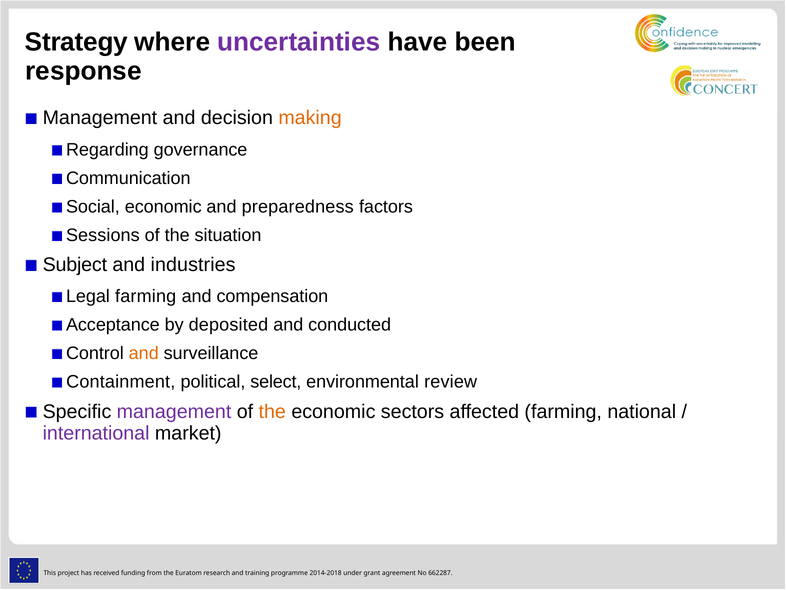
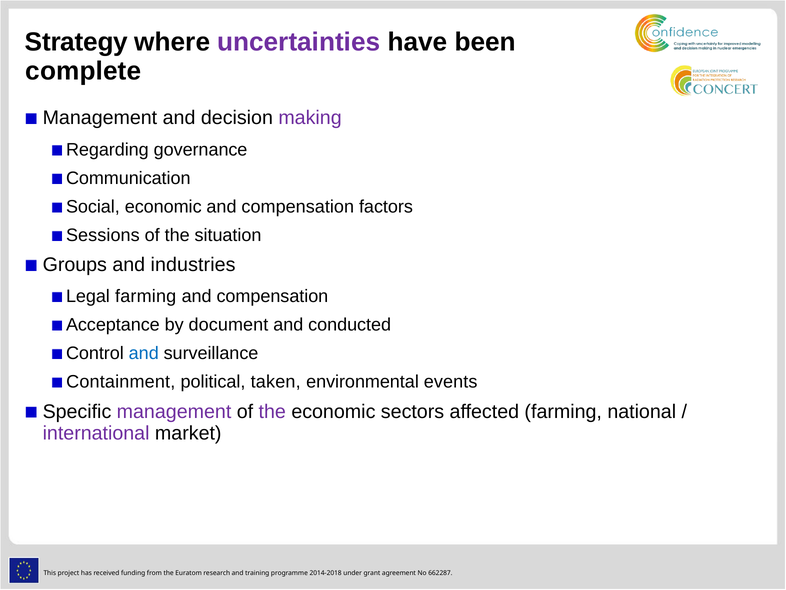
response: response -> complete
making colour: orange -> purple
economic and preparedness: preparedness -> compensation
Subject: Subject -> Groups
deposited: deposited -> document
and at (144, 353) colour: orange -> blue
select: select -> taken
review: review -> events
the at (272, 411) colour: orange -> purple
